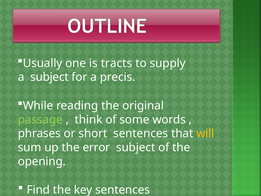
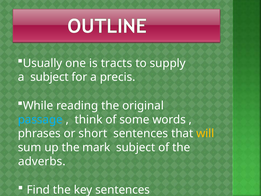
passage colour: light green -> light blue
error: error -> mark
opening: opening -> adverbs
